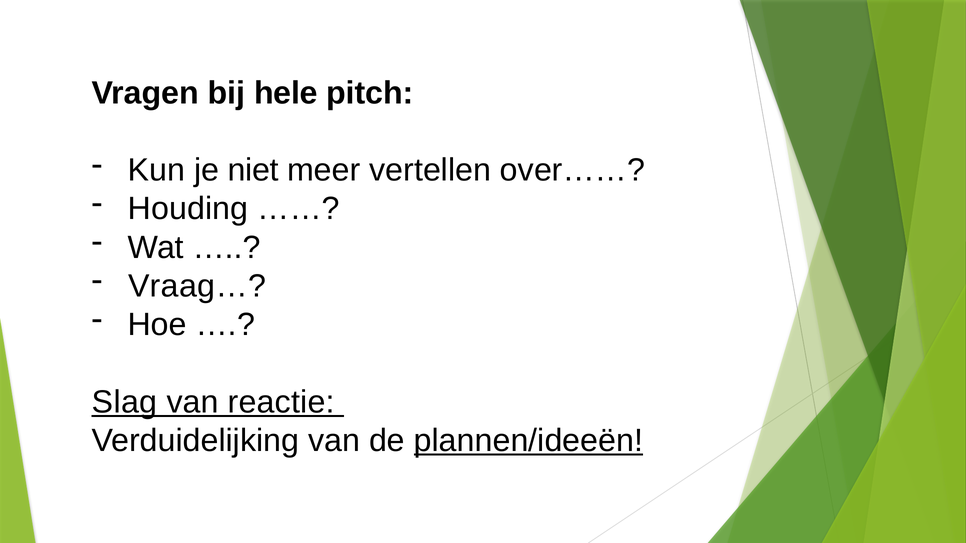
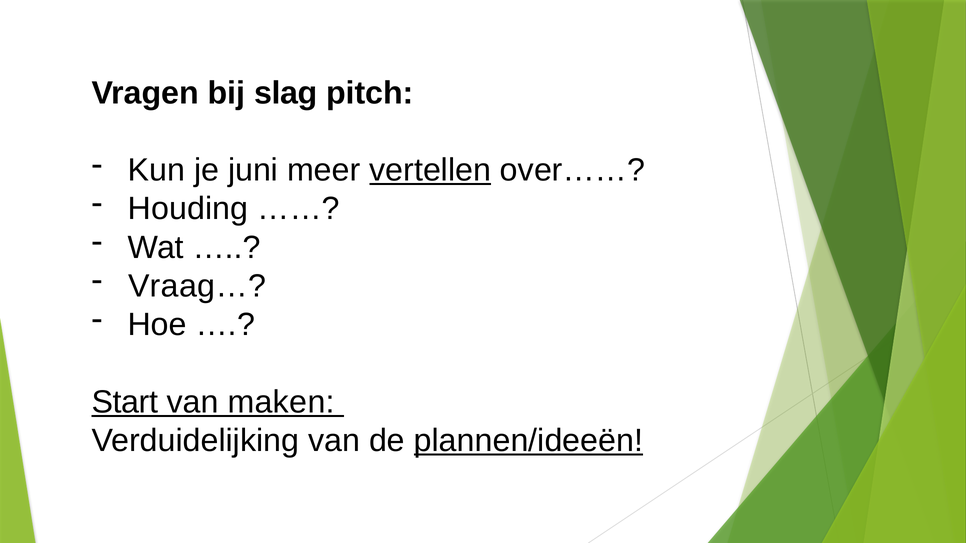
hele: hele -> slag
niet: niet -> juni
vertellen underline: none -> present
Slag: Slag -> Start
reactie: reactie -> maken
